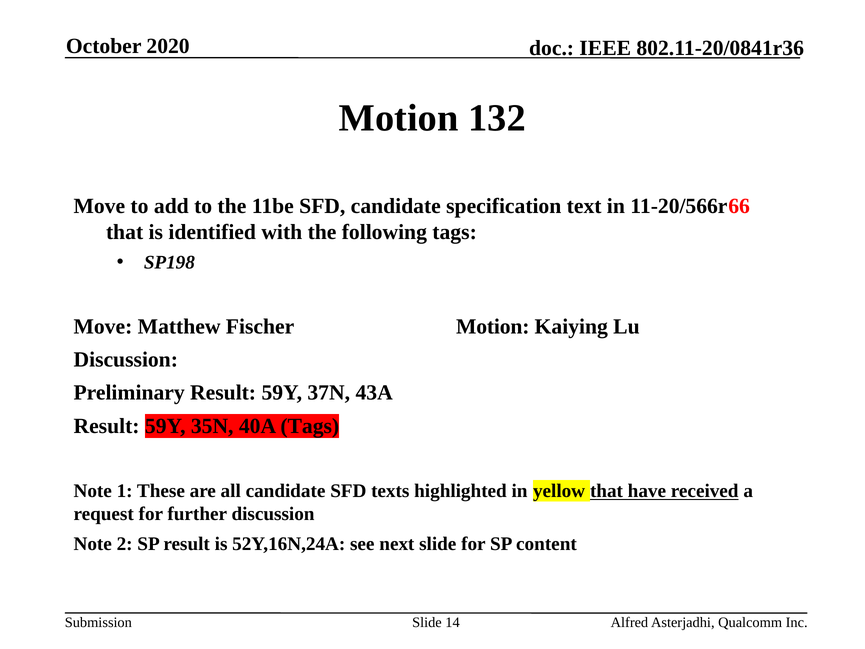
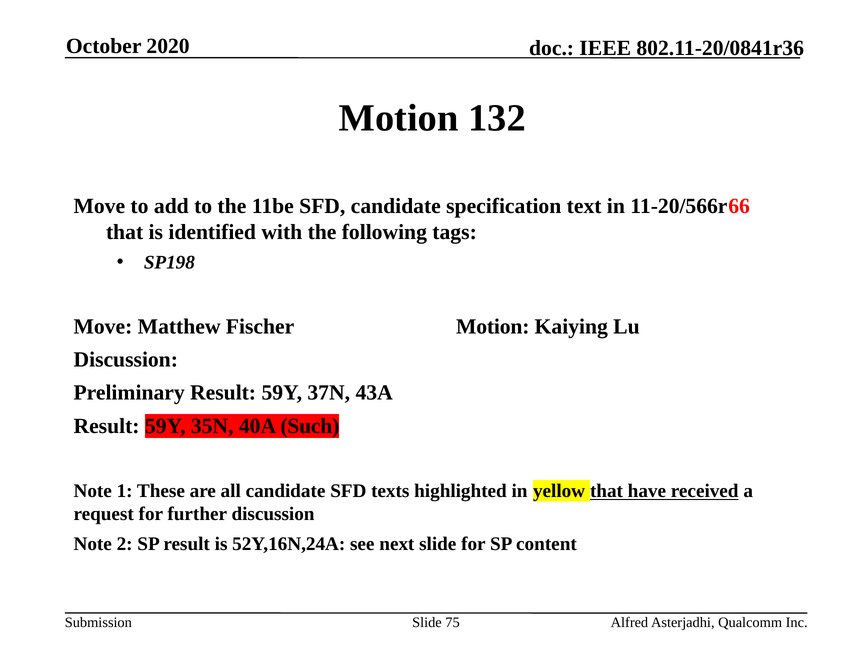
40A Tags: Tags -> Such
14: 14 -> 75
